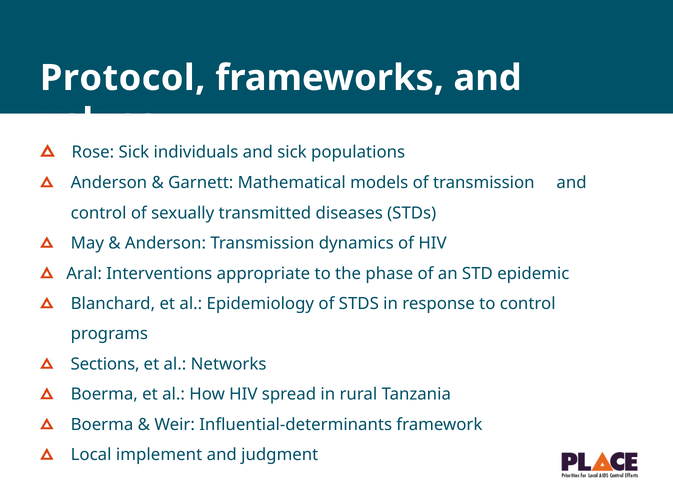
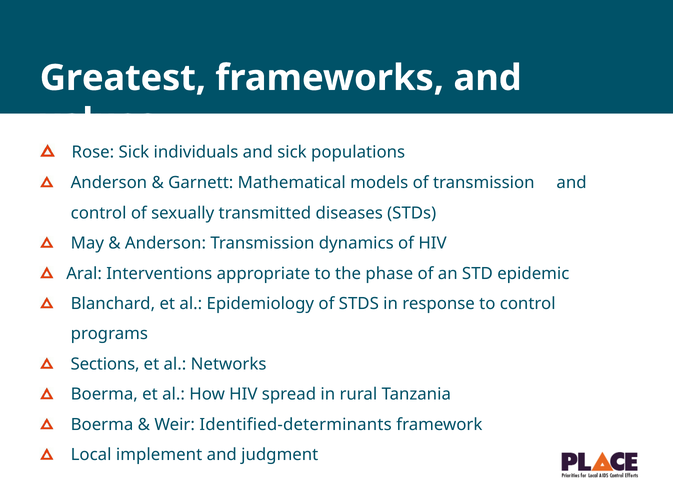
Protocol: Protocol -> Greatest
Influential-determinants: Influential-determinants -> Identified-determinants
